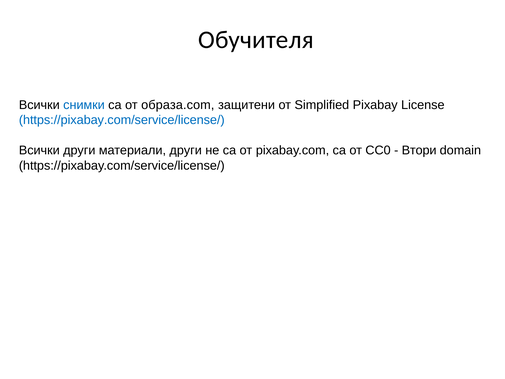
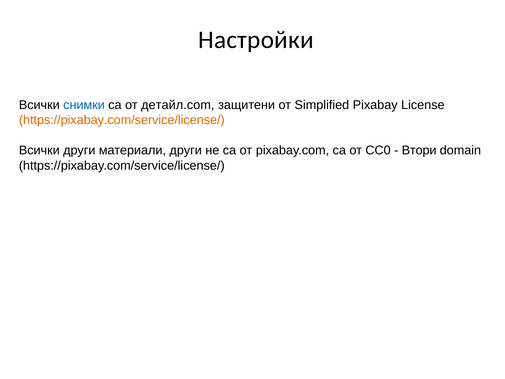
Обучителя: Обучителя -> Настройки
образа.com: образа.com -> детайл.com
https://pixabay.com/service/license/ at (122, 120) colour: blue -> orange
